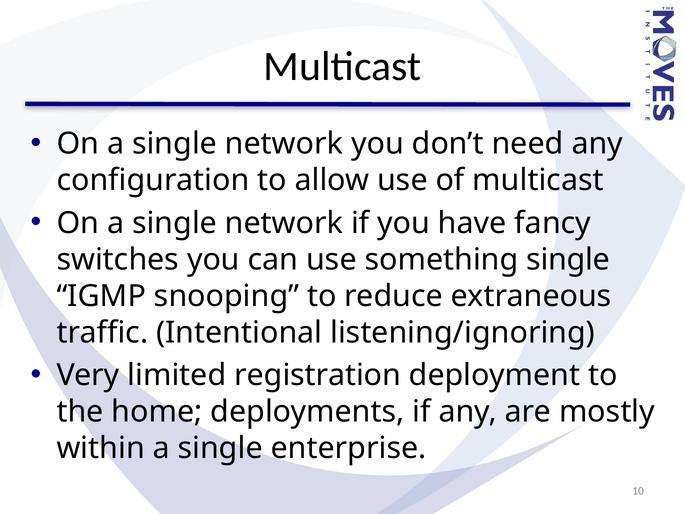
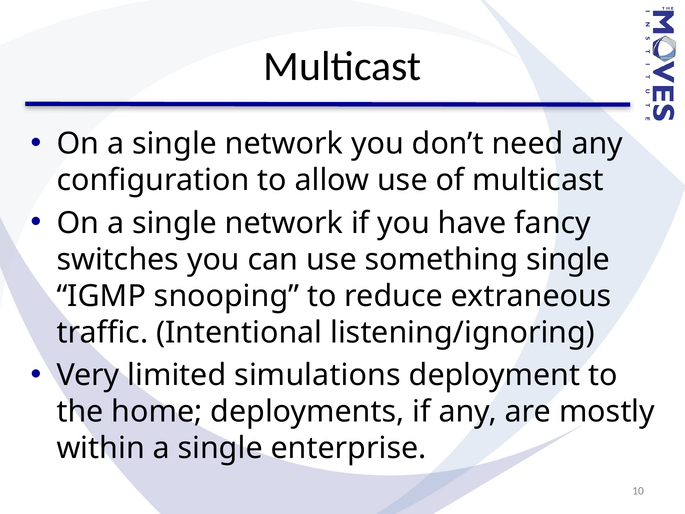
registration: registration -> simulations
